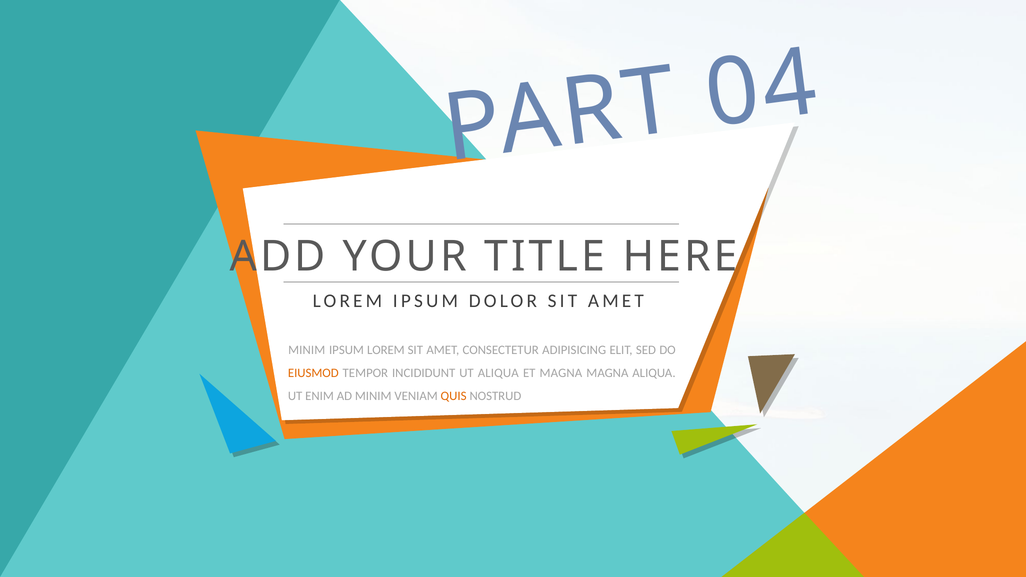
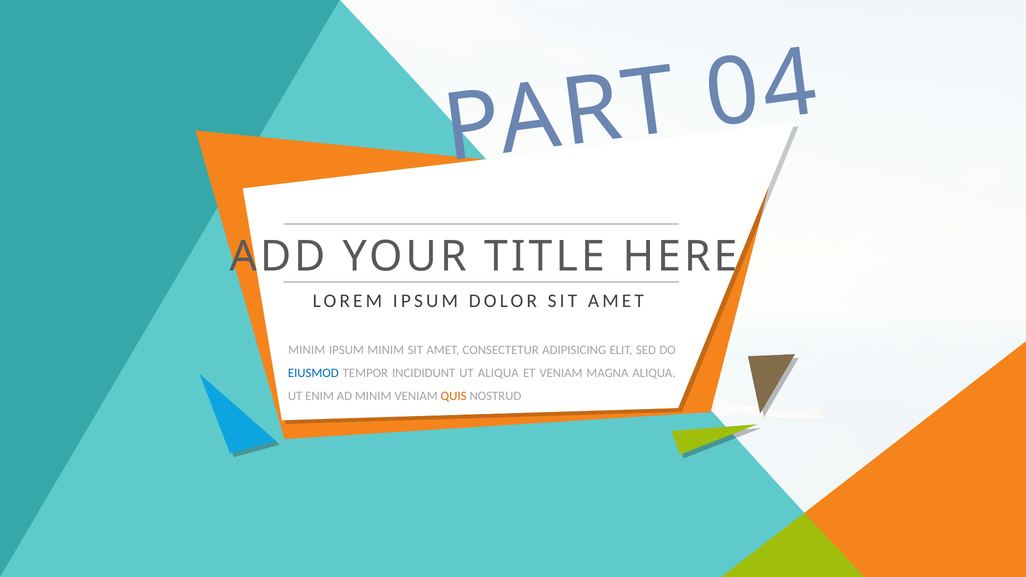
IPSUM LOREM: LOREM -> MINIM
EIUSMOD colour: orange -> blue
ET MAGNA: MAGNA -> VENIAM
